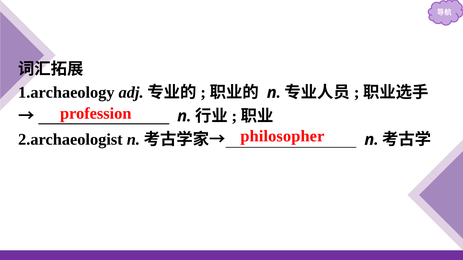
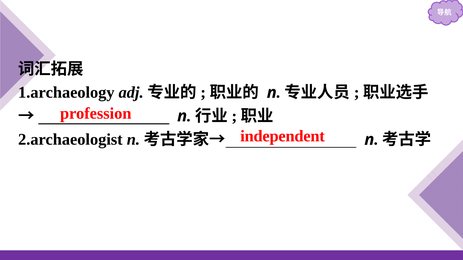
philosopher: philosopher -> independent
